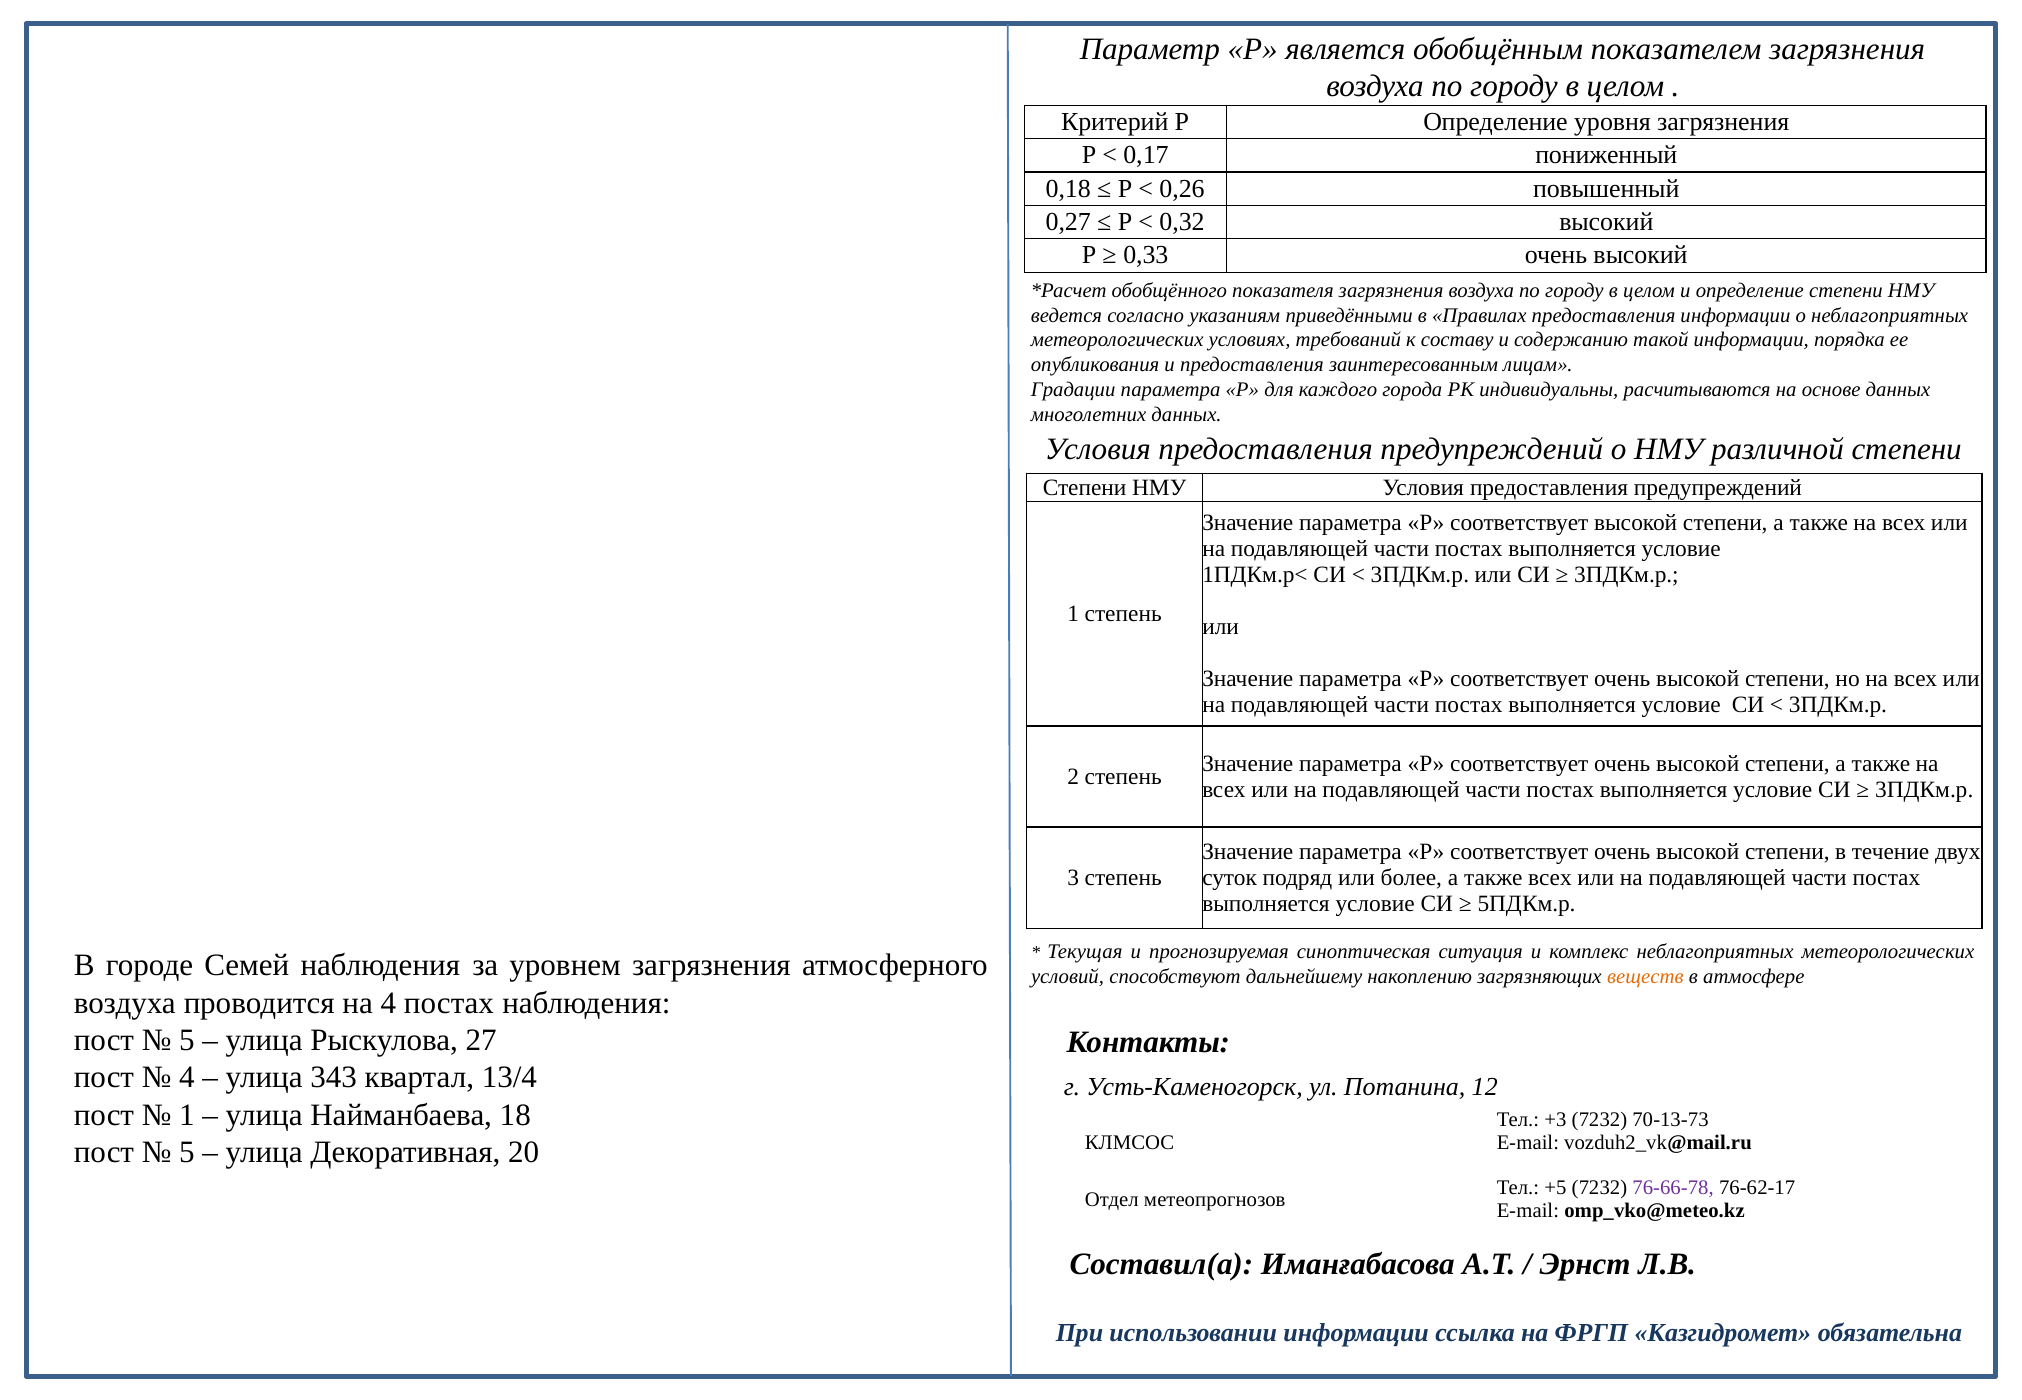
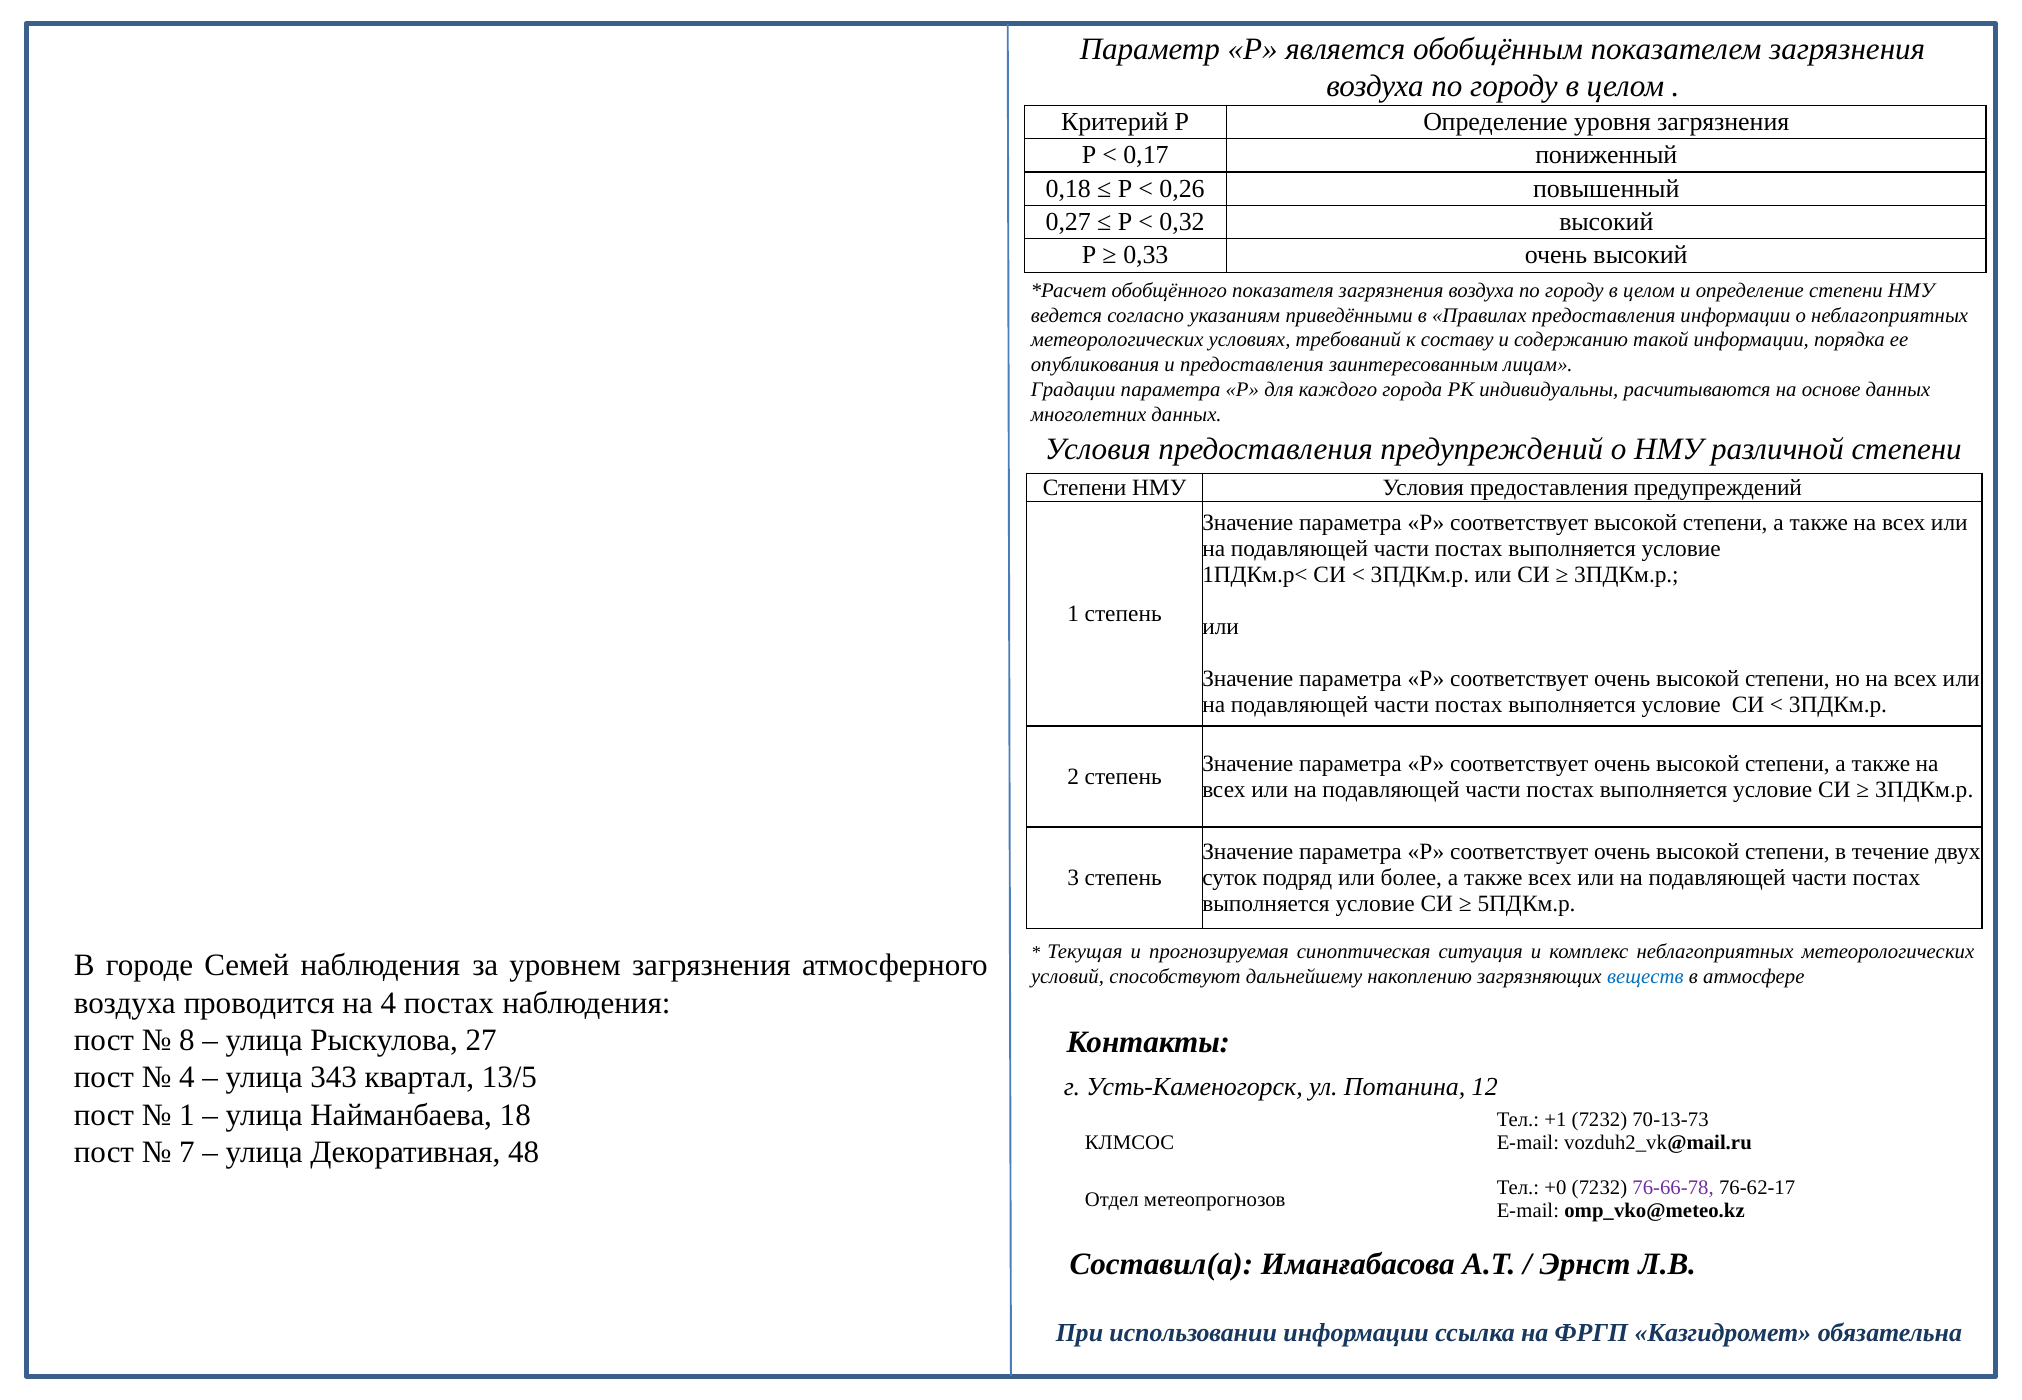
веществ colour: orange -> blue
5 at (187, 1040): 5 -> 8
13/4: 13/4 -> 13/5
+3: +3 -> +1
5 at (187, 1152): 5 -> 7
20: 20 -> 48
+5: +5 -> +0
